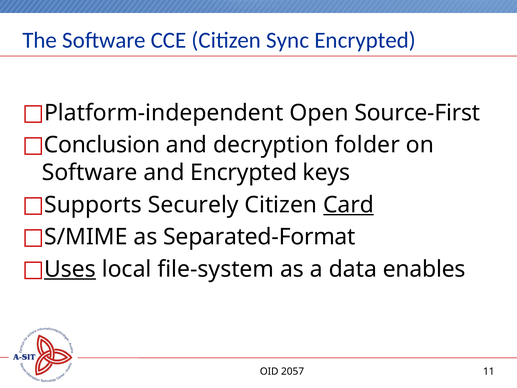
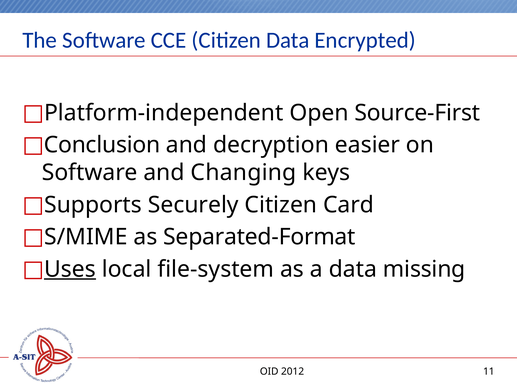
Citizen Sync: Sync -> Data
folder: folder -> easier
and Encrypted: Encrypted -> Changing
Card underline: present -> none
enables: enables -> missing
2057: 2057 -> 2012
